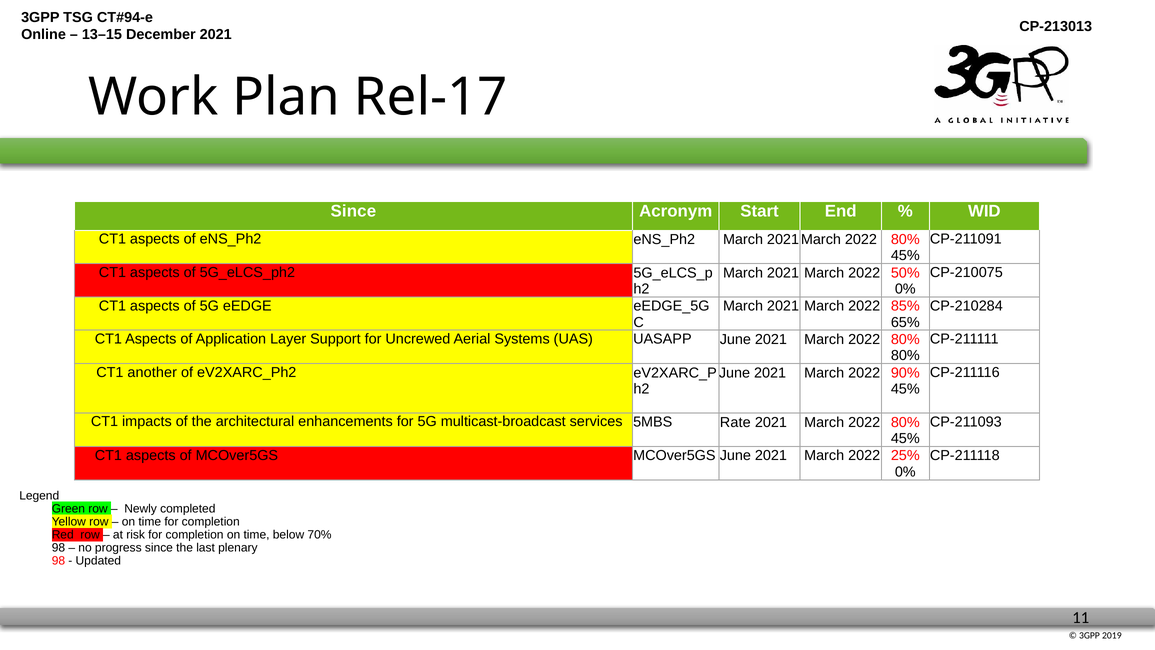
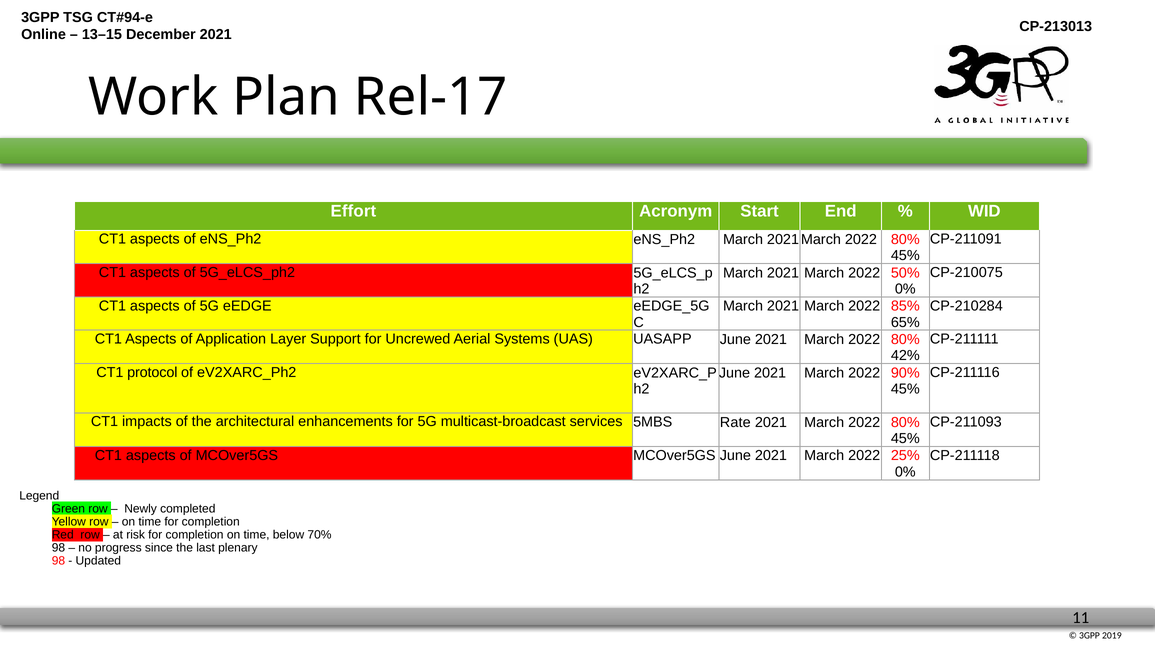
Since at (353, 211): Since -> Effort
80% at (905, 355): 80% -> 42%
another: another -> protocol
